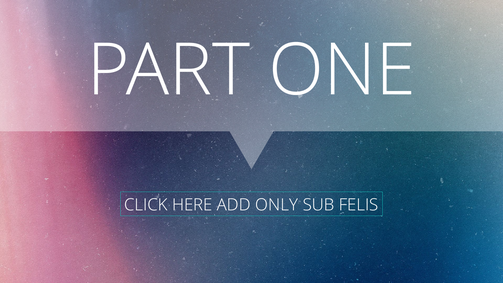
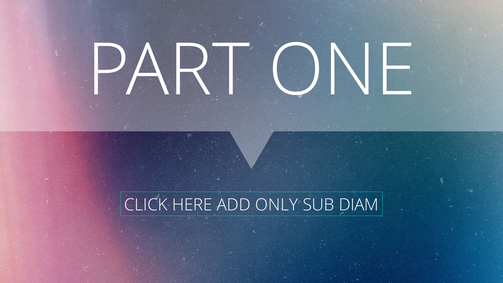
FELIS: FELIS -> DIAM
